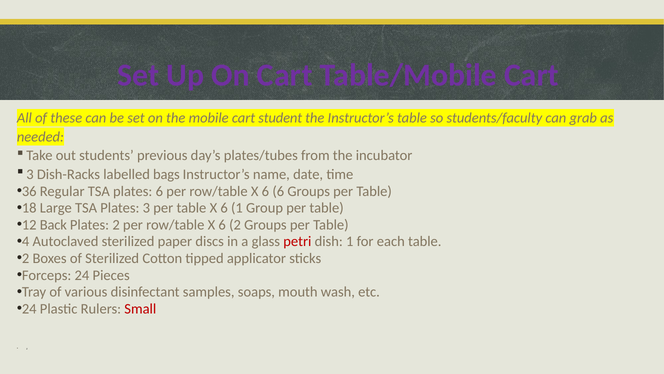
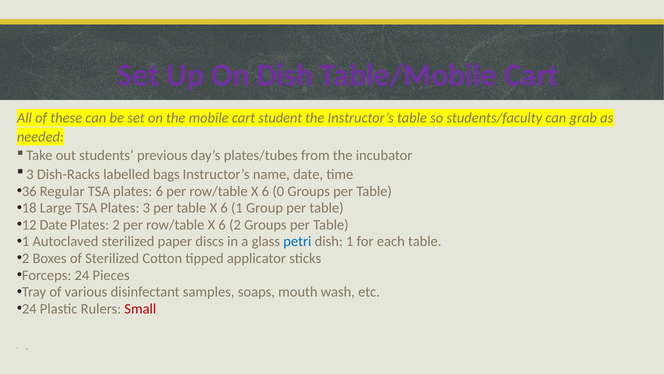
On Cart: Cart -> Dish
6 6: 6 -> 0
12 Back: Back -> Date
4 at (26, 241): 4 -> 1
petri colour: red -> blue
